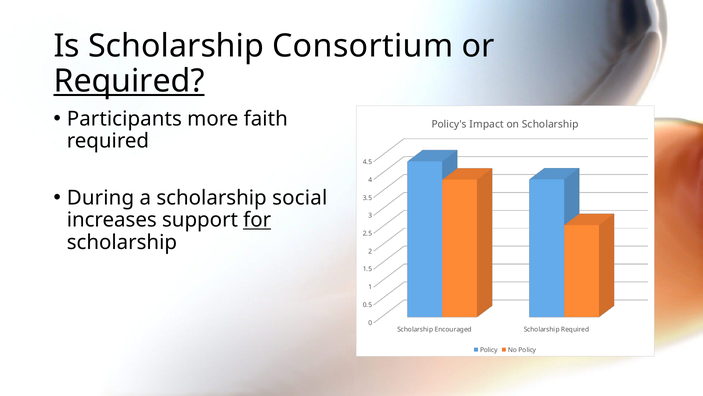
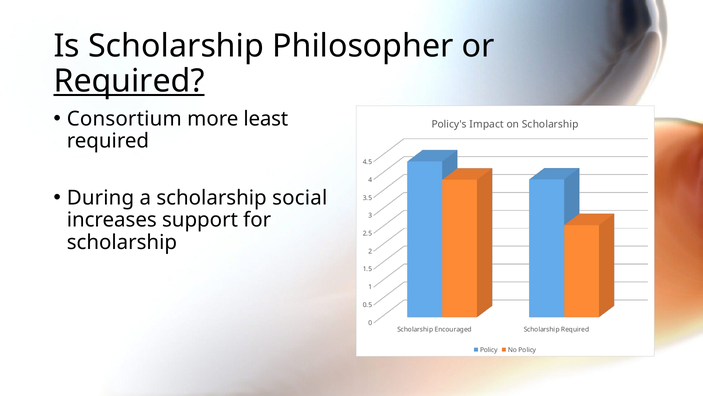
Consortium: Consortium -> Philosopher
Participants: Participants -> Consortium
faith: faith -> least
for underline: present -> none
